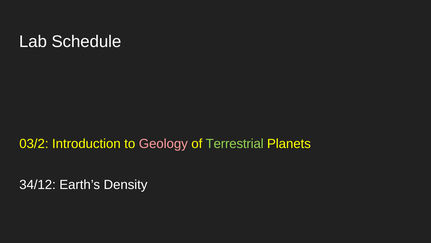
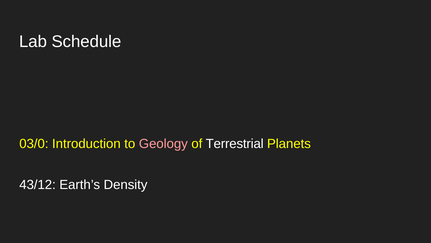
03/2: 03/2 -> 03/0
Terrestrial colour: light green -> white
34/12: 34/12 -> 43/12
